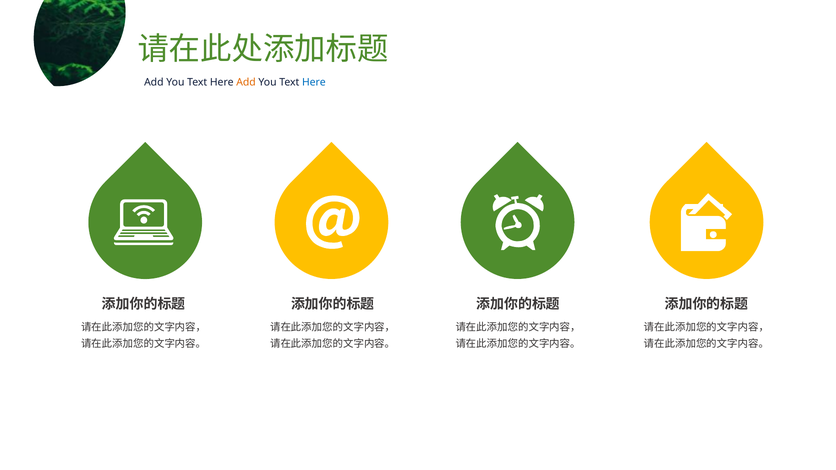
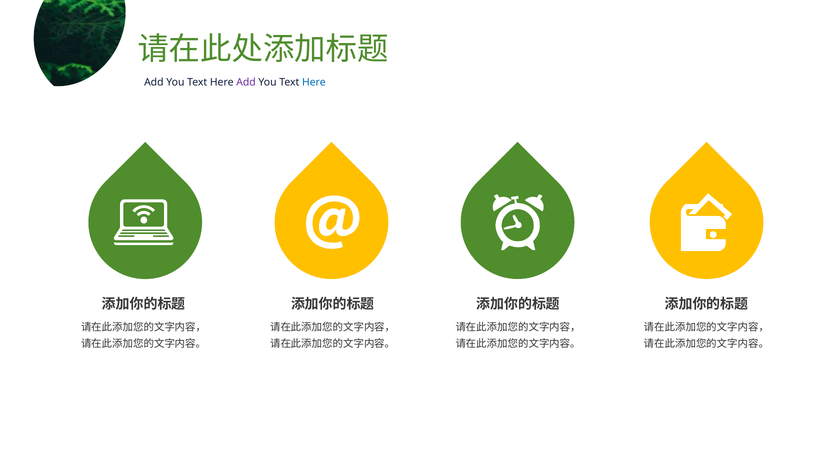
Add at (246, 82) colour: orange -> purple
